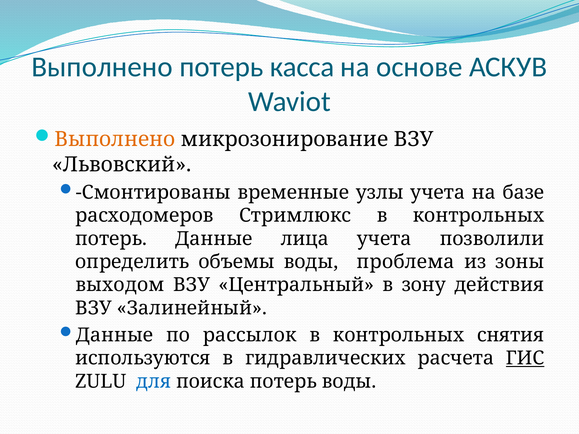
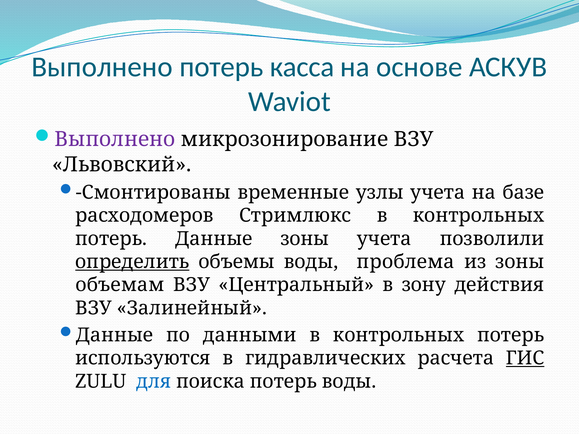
Выполнено at (115, 139) colour: orange -> purple
Данные лица: лица -> зоны
определить underline: none -> present
выходом: выходом -> объемам
рассылок: рассылок -> данными
снятия at (511, 335): снятия -> потерь
